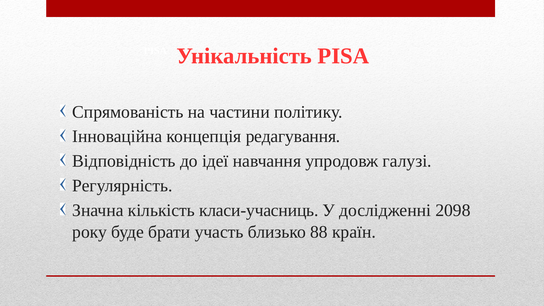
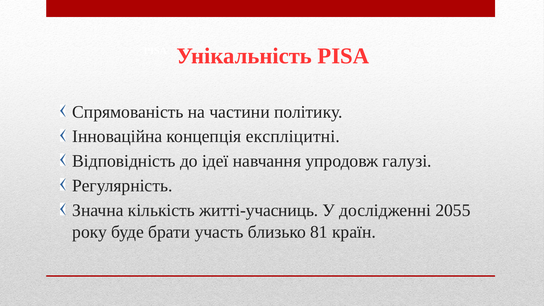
редагування: редагування -> експліцитні
класи-учасниць: класи-учасниць -> житті-учасниць
2098: 2098 -> 2055
88: 88 -> 81
